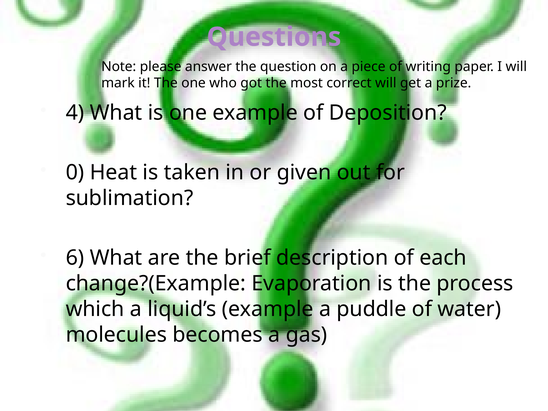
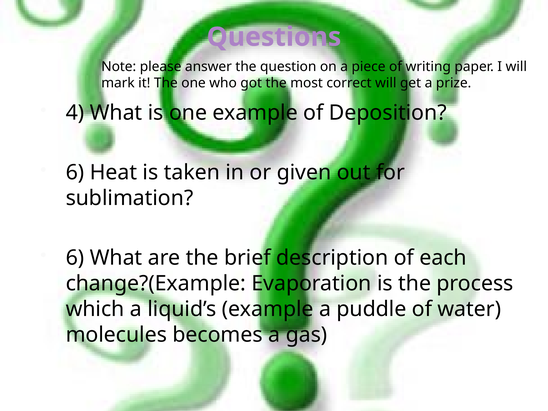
0 at (75, 173): 0 -> 6
